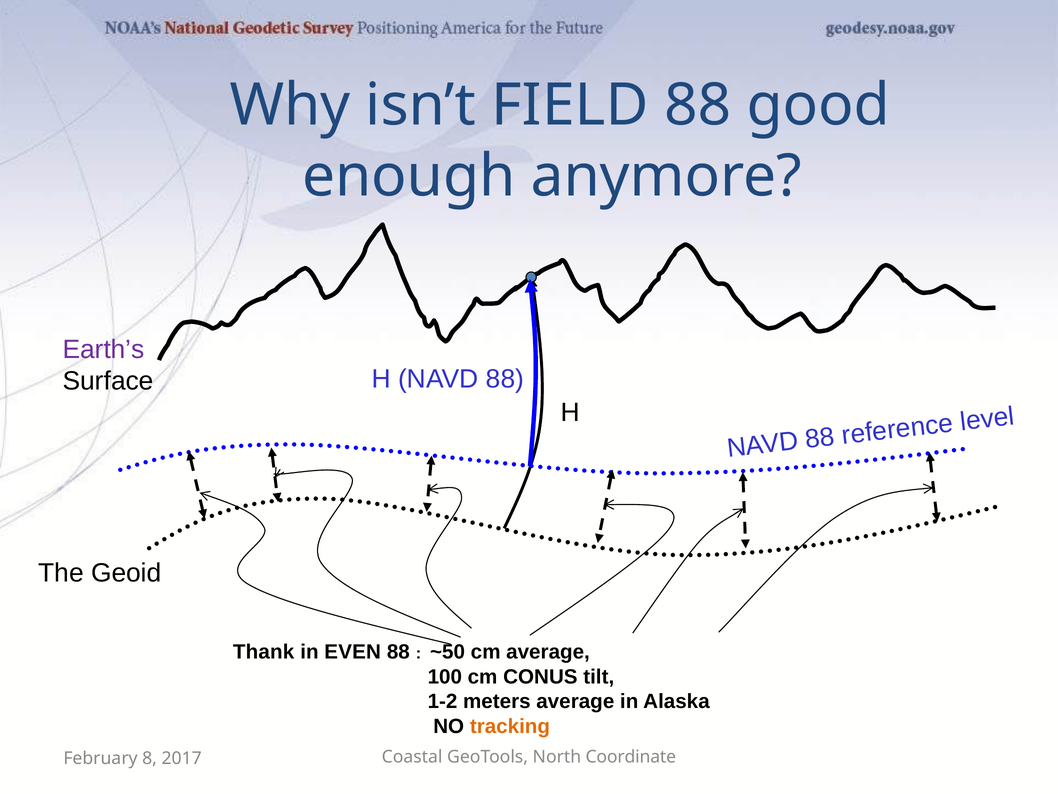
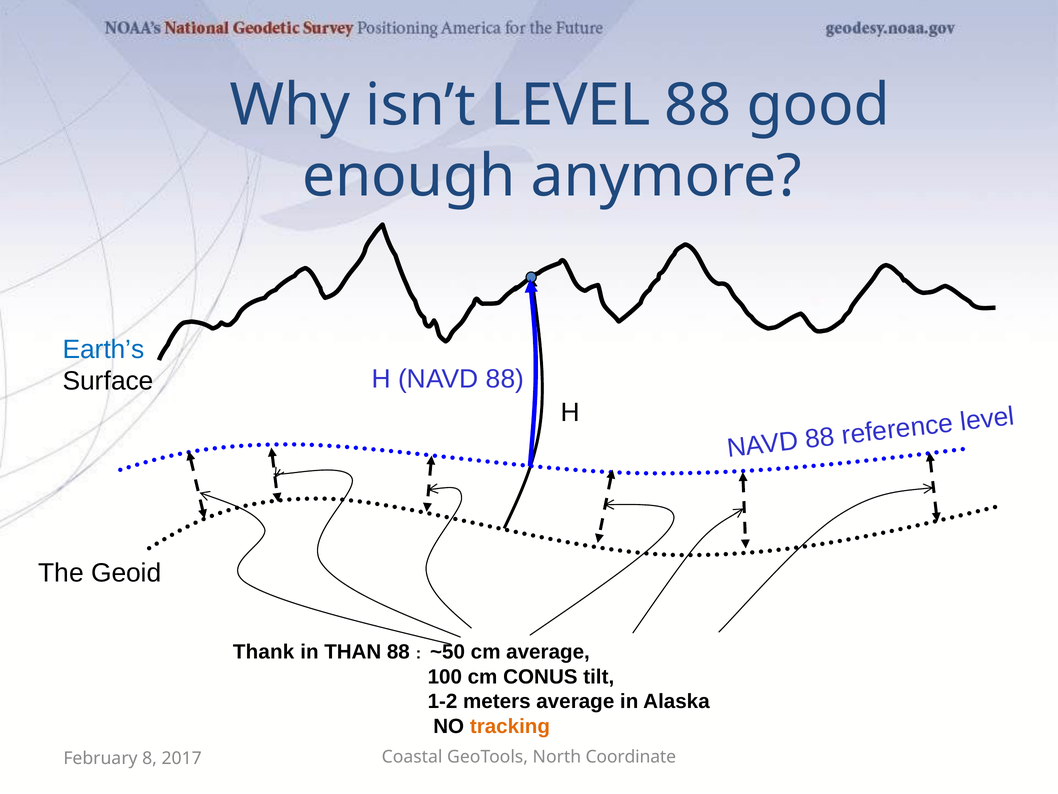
isn’t FIELD: FIELD -> LEVEL
Earth’s colour: purple -> blue
EVEN: EVEN -> THAN
